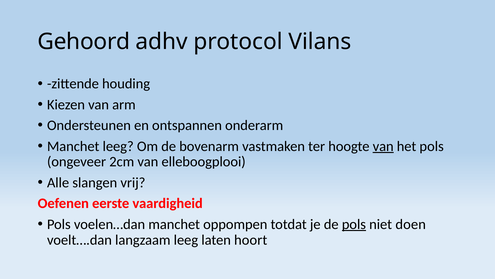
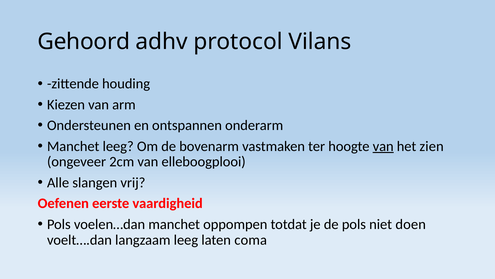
het pols: pols -> zien
pols at (354, 224) underline: present -> none
hoort: hoort -> coma
